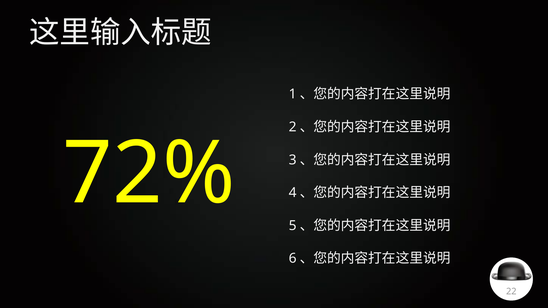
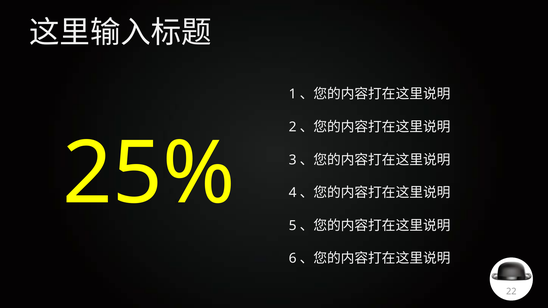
72%: 72% -> 25%
